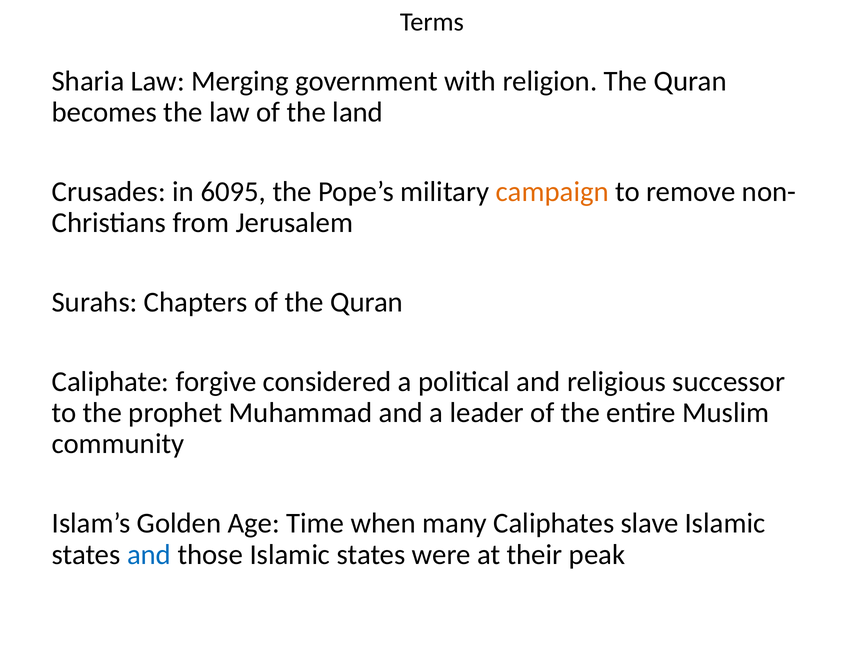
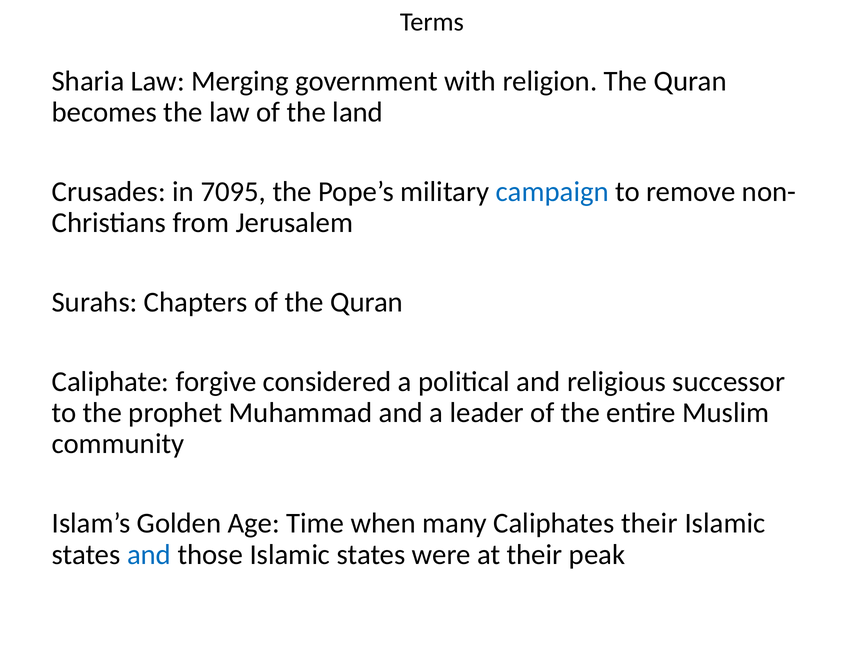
6095: 6095 -> 7095
campaign colour: orange -> blue
Caliphates slave: slave -> their
